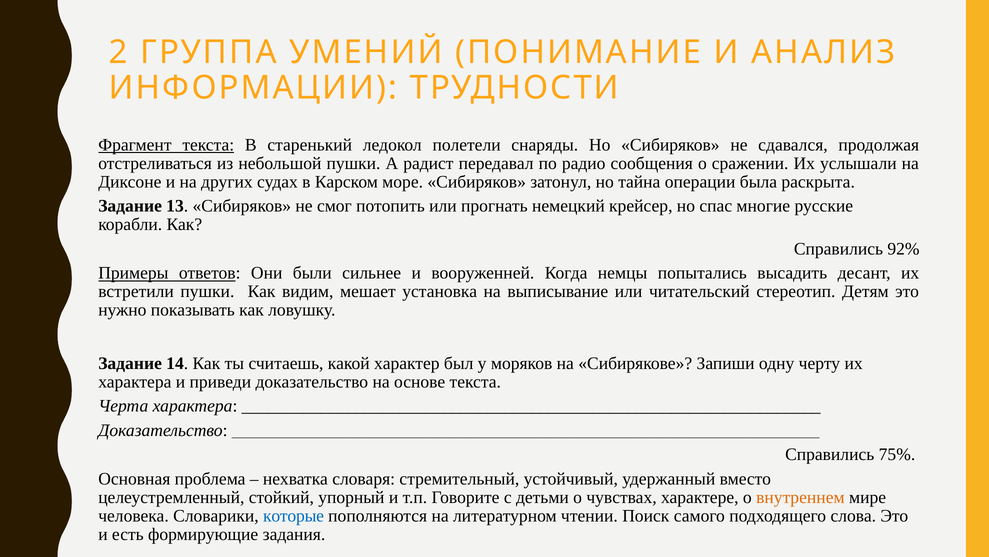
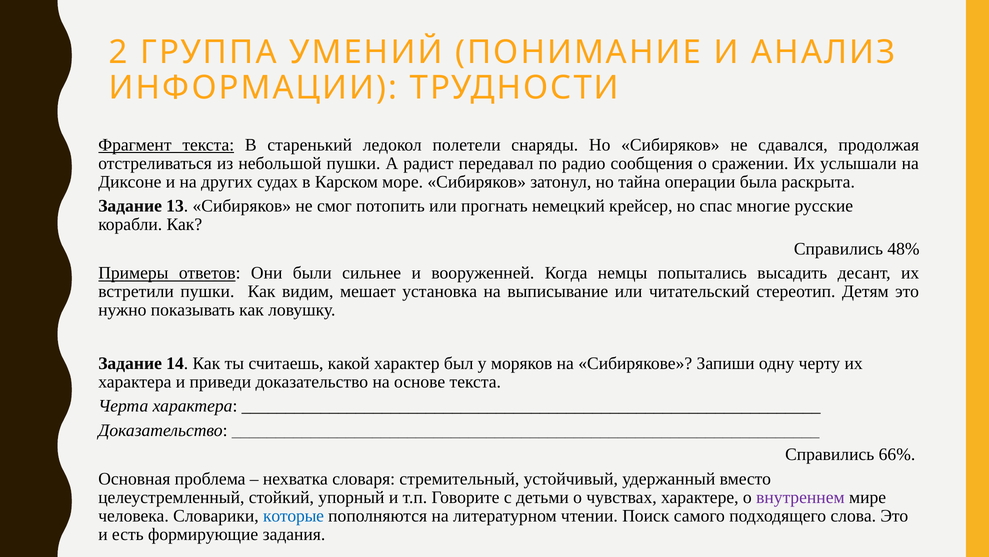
92%: 92% -> 48%
75%: 75% -> 66%
внутреннем colour: orange -> purple
